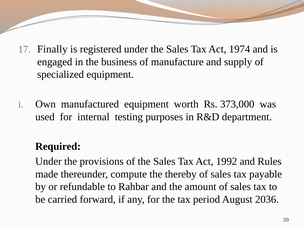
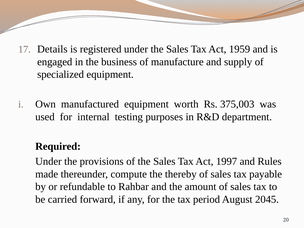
Finally: Finally -> Details
1974: 1974 -> 1959
373,000: 373,000 -> 375,003
1992: 1992 -> 1997
2036: 2036 -> 2045
